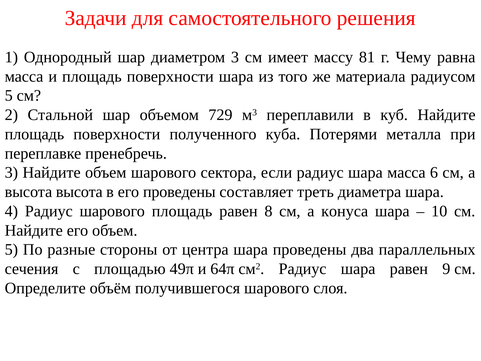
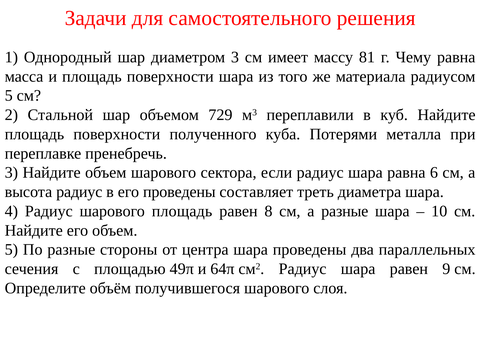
шара масса: масса -> равна
высота высота: высота -> радиус
а конуса: конуса -> разные
